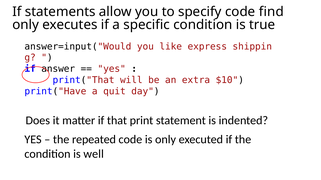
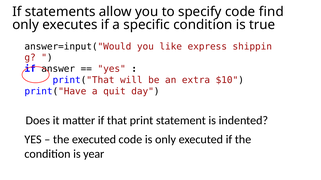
the repeated: repeated -> executed
well: well -> year
